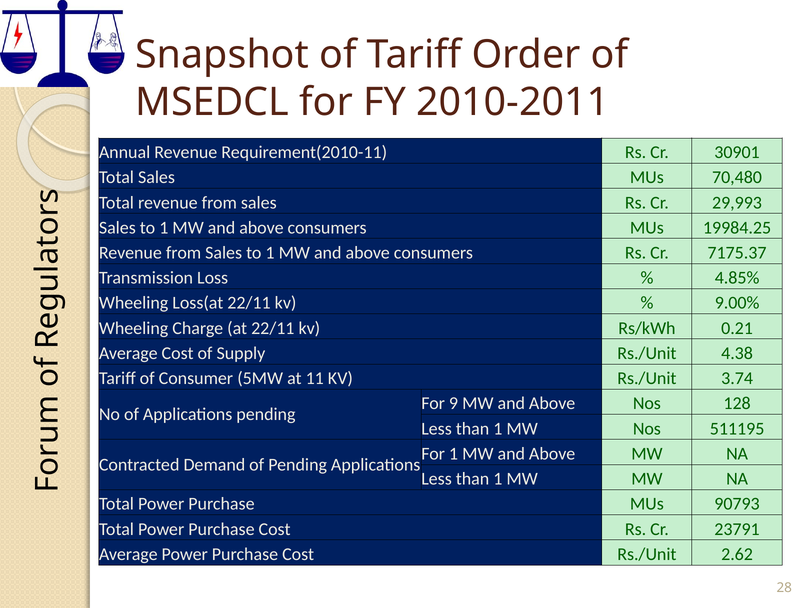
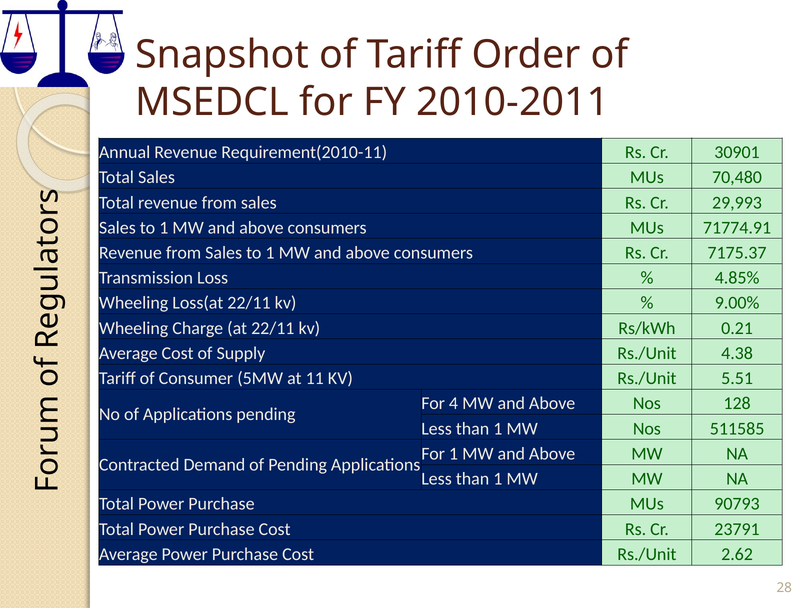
19984.25: 19984.25 -> 71774.91
3.74: 3.74 -> 5.51
9: 9 -> 4
511195: 511195 -> 511585
